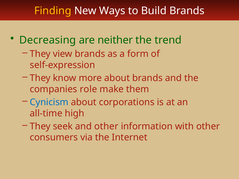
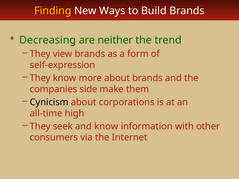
role: role -> side
Cynicism colour: blue -> black
and other: other -> know
